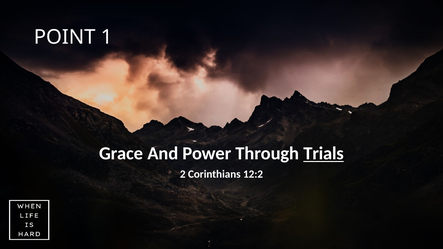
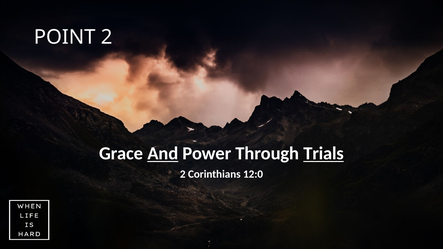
POINT 1: 1 -> 2
And underline: none -> present
12:2: 12:2 -> 12:0
